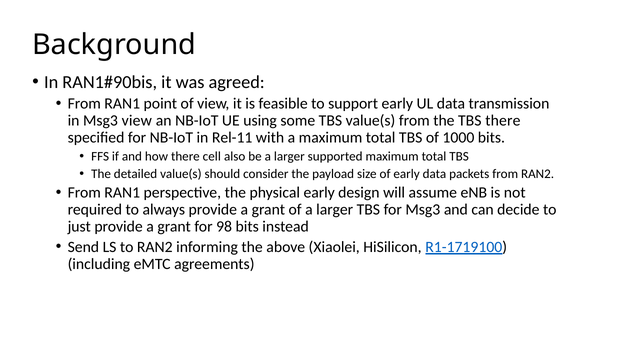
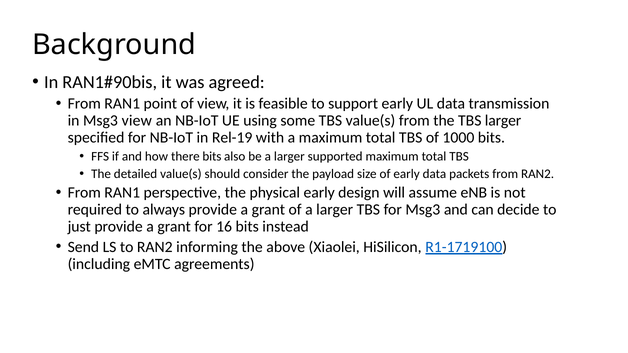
TBS there: there -> larger
Rel-11: Rel-11 -> Rel-19
there cell: cell -> bits
98: 98 -> 16
